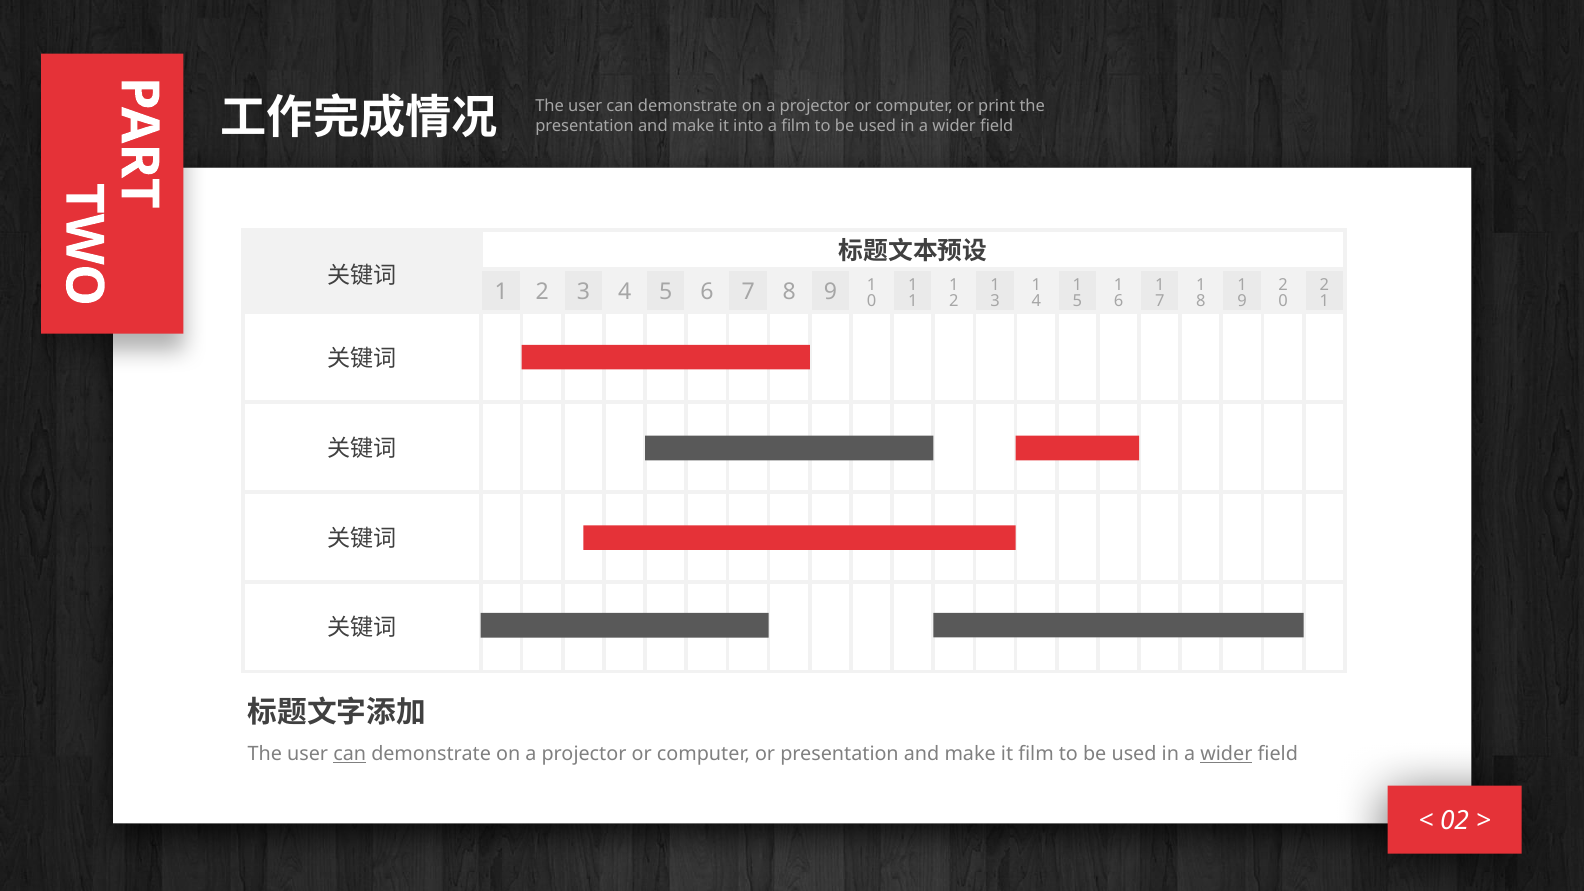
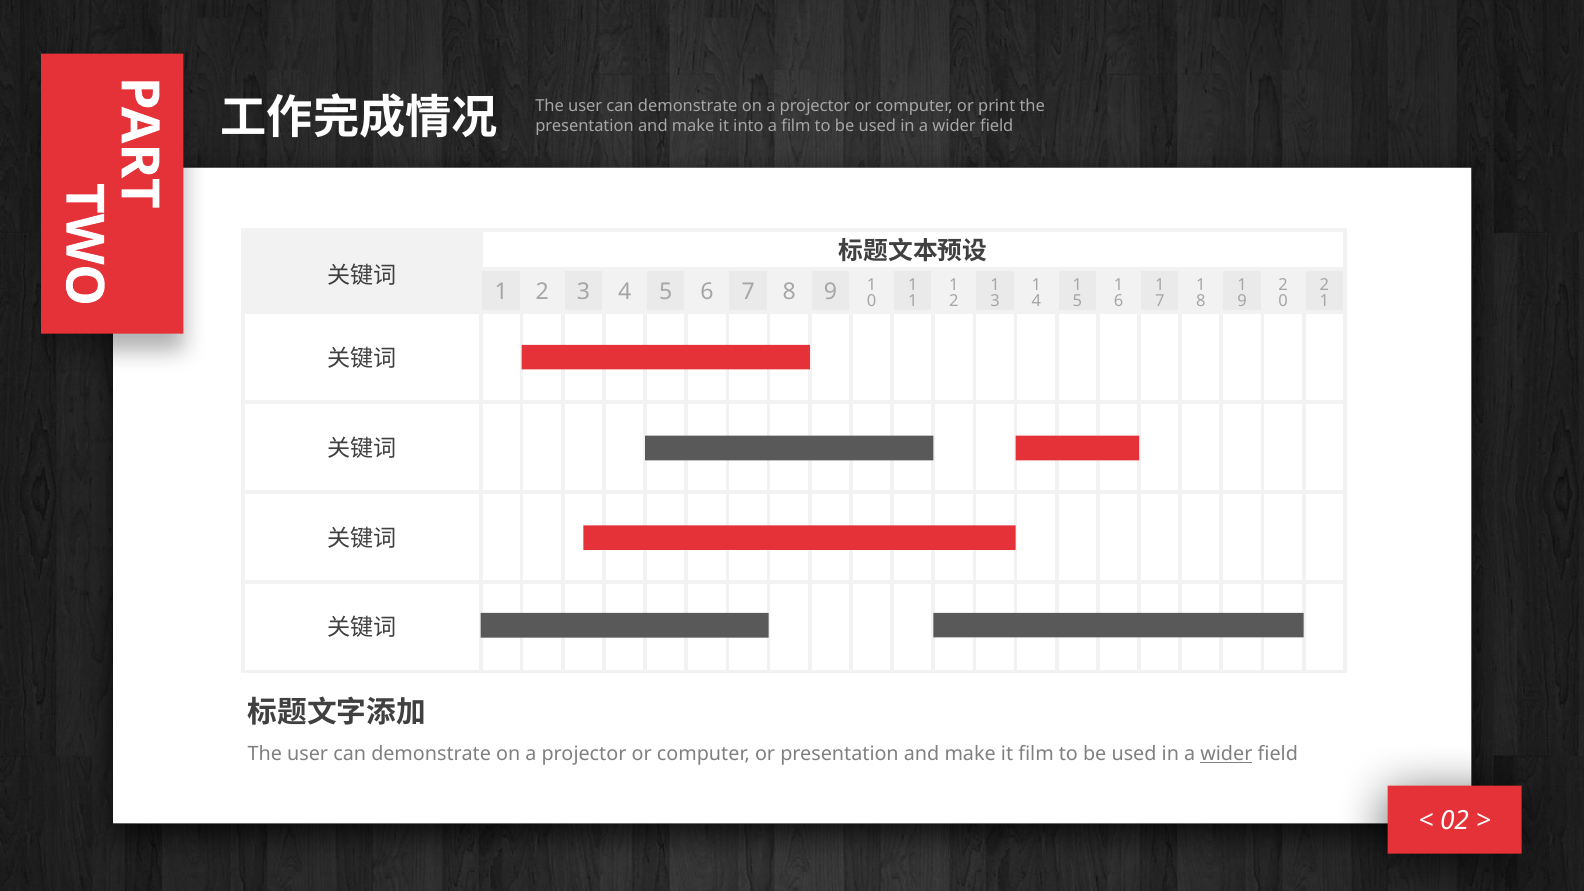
can at (350, 754) underline: present -> none
